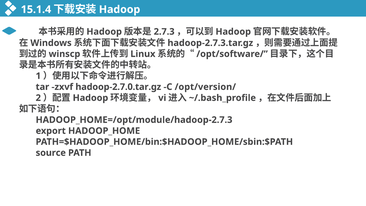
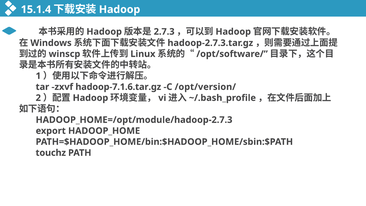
hadoop-2.7.0.tar.gz: hadoop-2.7.0.tar.gz -> hadoop-7.1.6.tar.gz
source: source -> touchz
